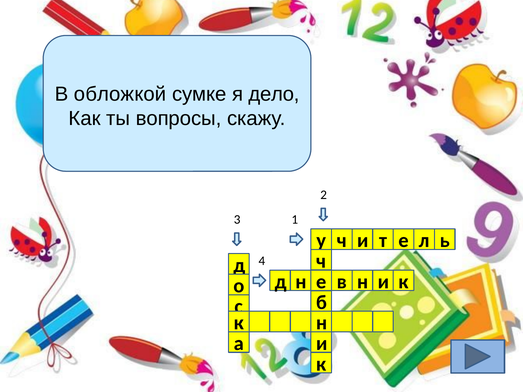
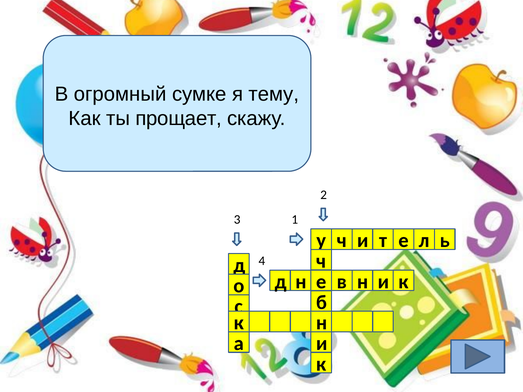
обложкой: обложкой -> огромный
дело: дело -> тему
вопросы: вопросы -> прощает
